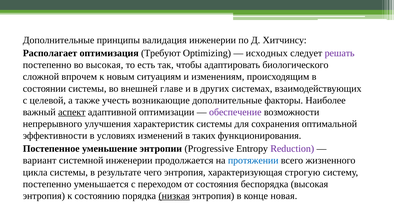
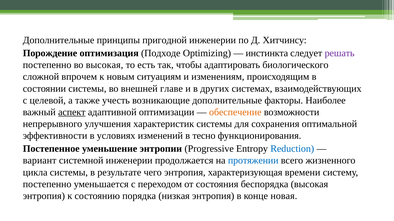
валидация: валидация -> пригодной
Располагает: Располагает -> Порождение
Требуют: Требуют -> Подходе
исходных: исходных -> инстинкта
обеспечение colour: purple -> orange
таких: таких -> тесно
Reduction colour: purple -> blue
строгую: строгую -> времени
низкая underline: present -> none
